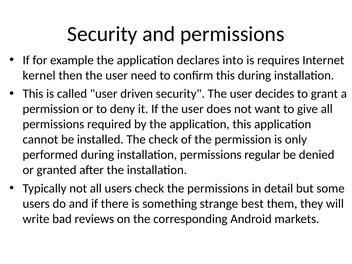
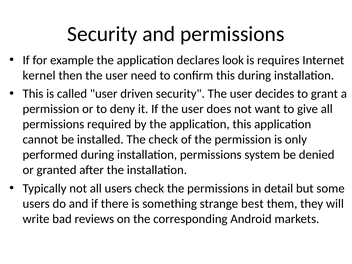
into: into -> look
regular: regular -> system
